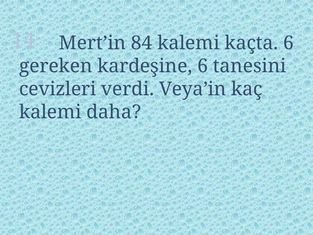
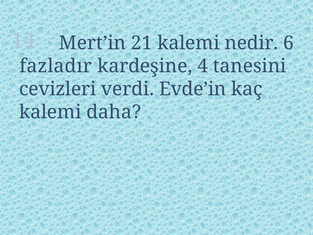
84: 84 -> 21
kaçta: kaçta -> nedir
gereken: gereken -> fazladır
kardeşine 6: 6 -> 4
Veya’in: Veya’in -> Evde’in
